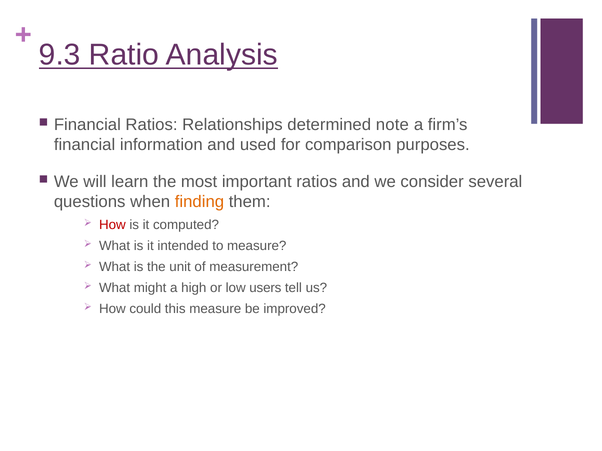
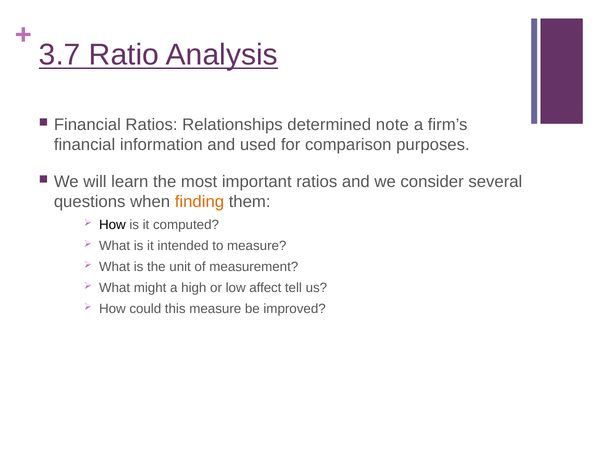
9.3: 9.3 -> 3.7
How at (112, 225) colour: red -> black
users: users -> affect
